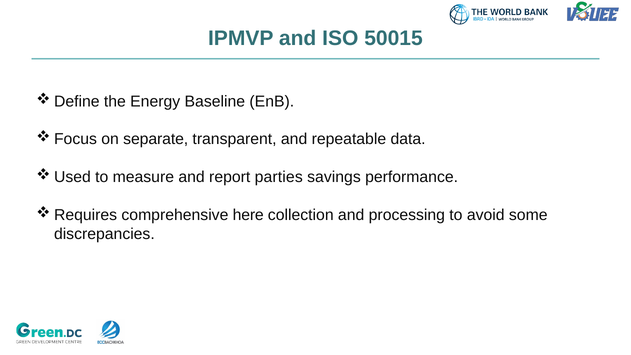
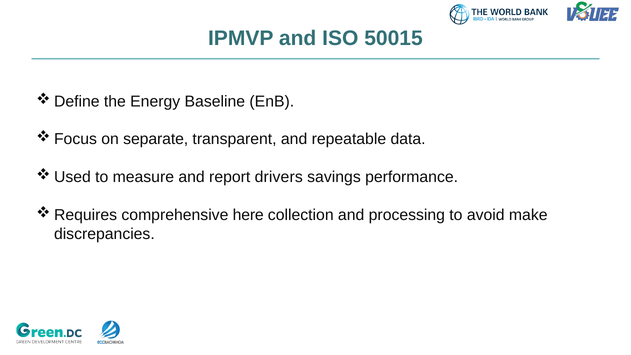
parties: parties -> drivers
some: some -> make
